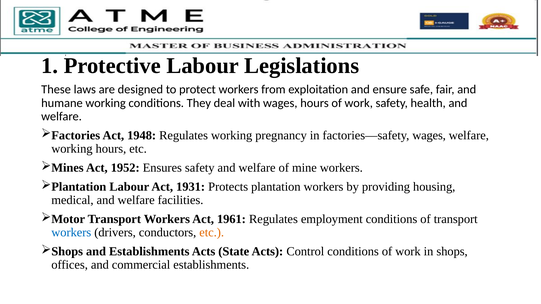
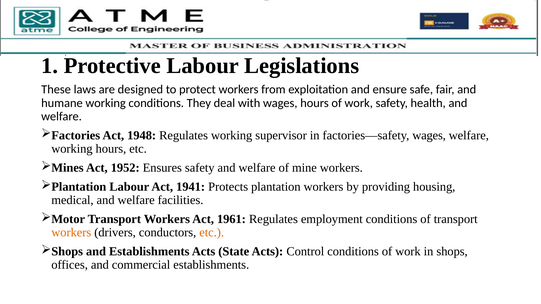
pregnancy: pregnancy -> supervisor
1931: 1931 -> 1941
workers at (71, 233) colour: blue -> orange
